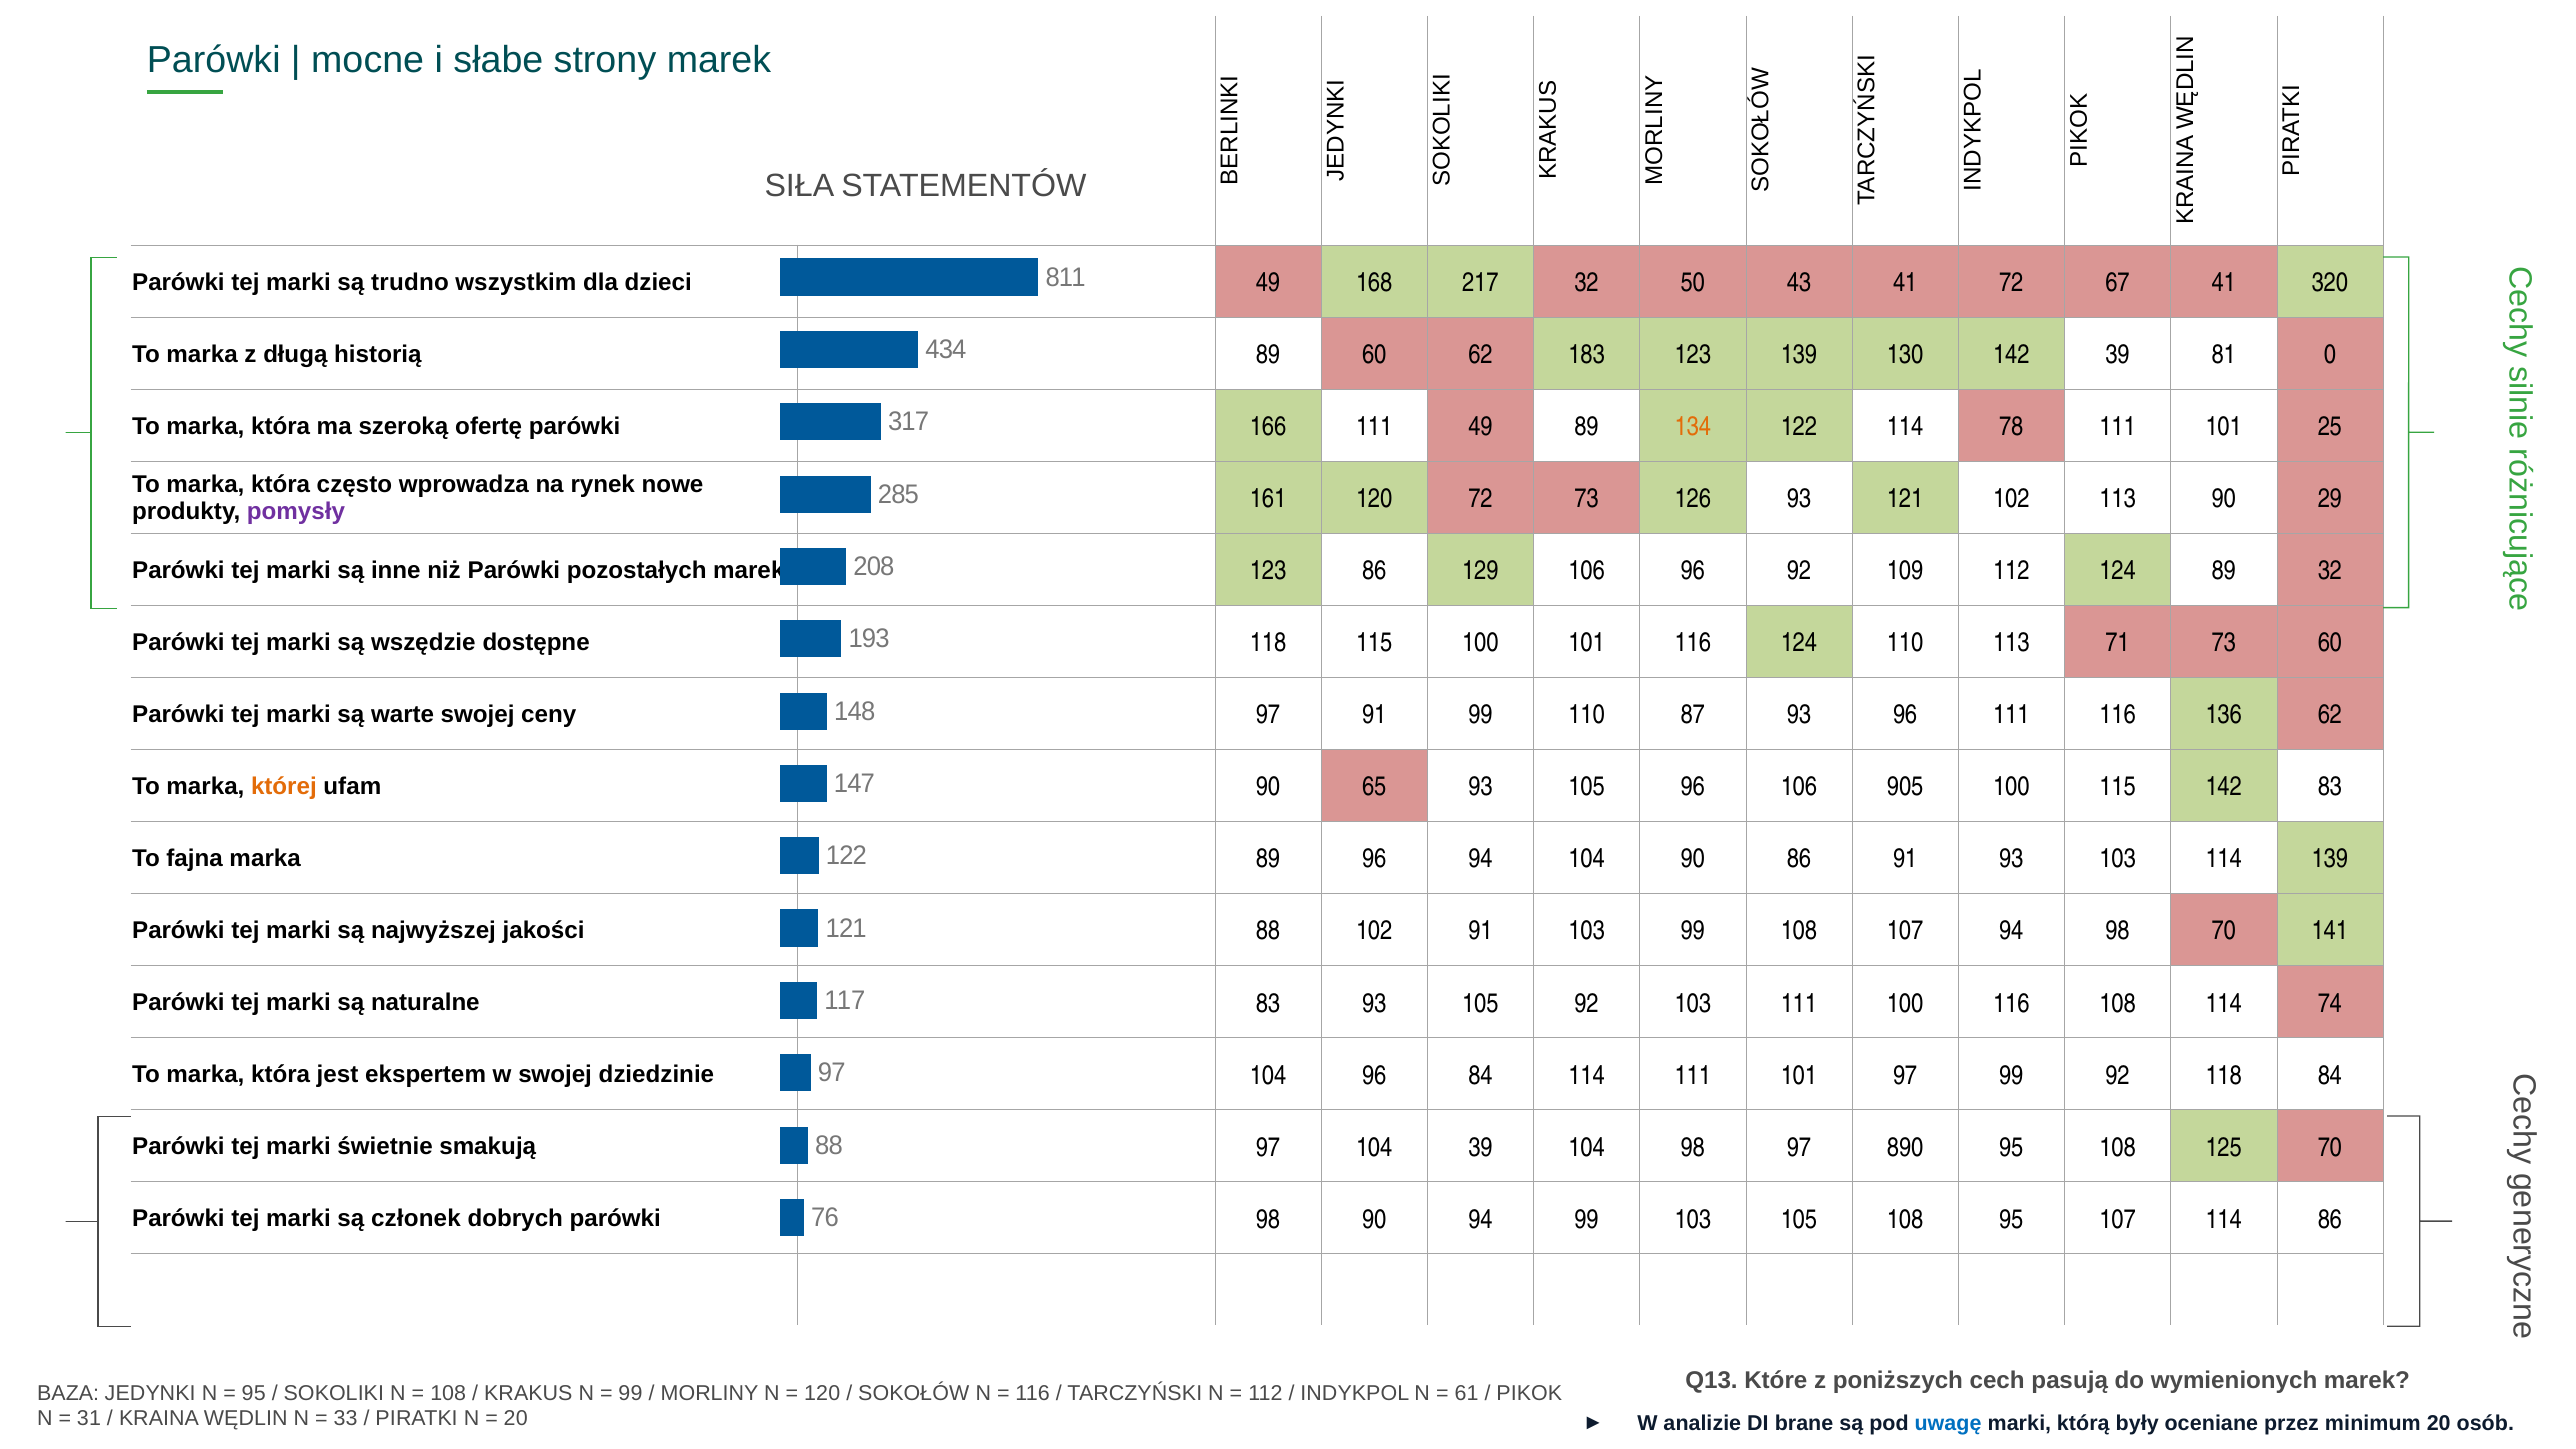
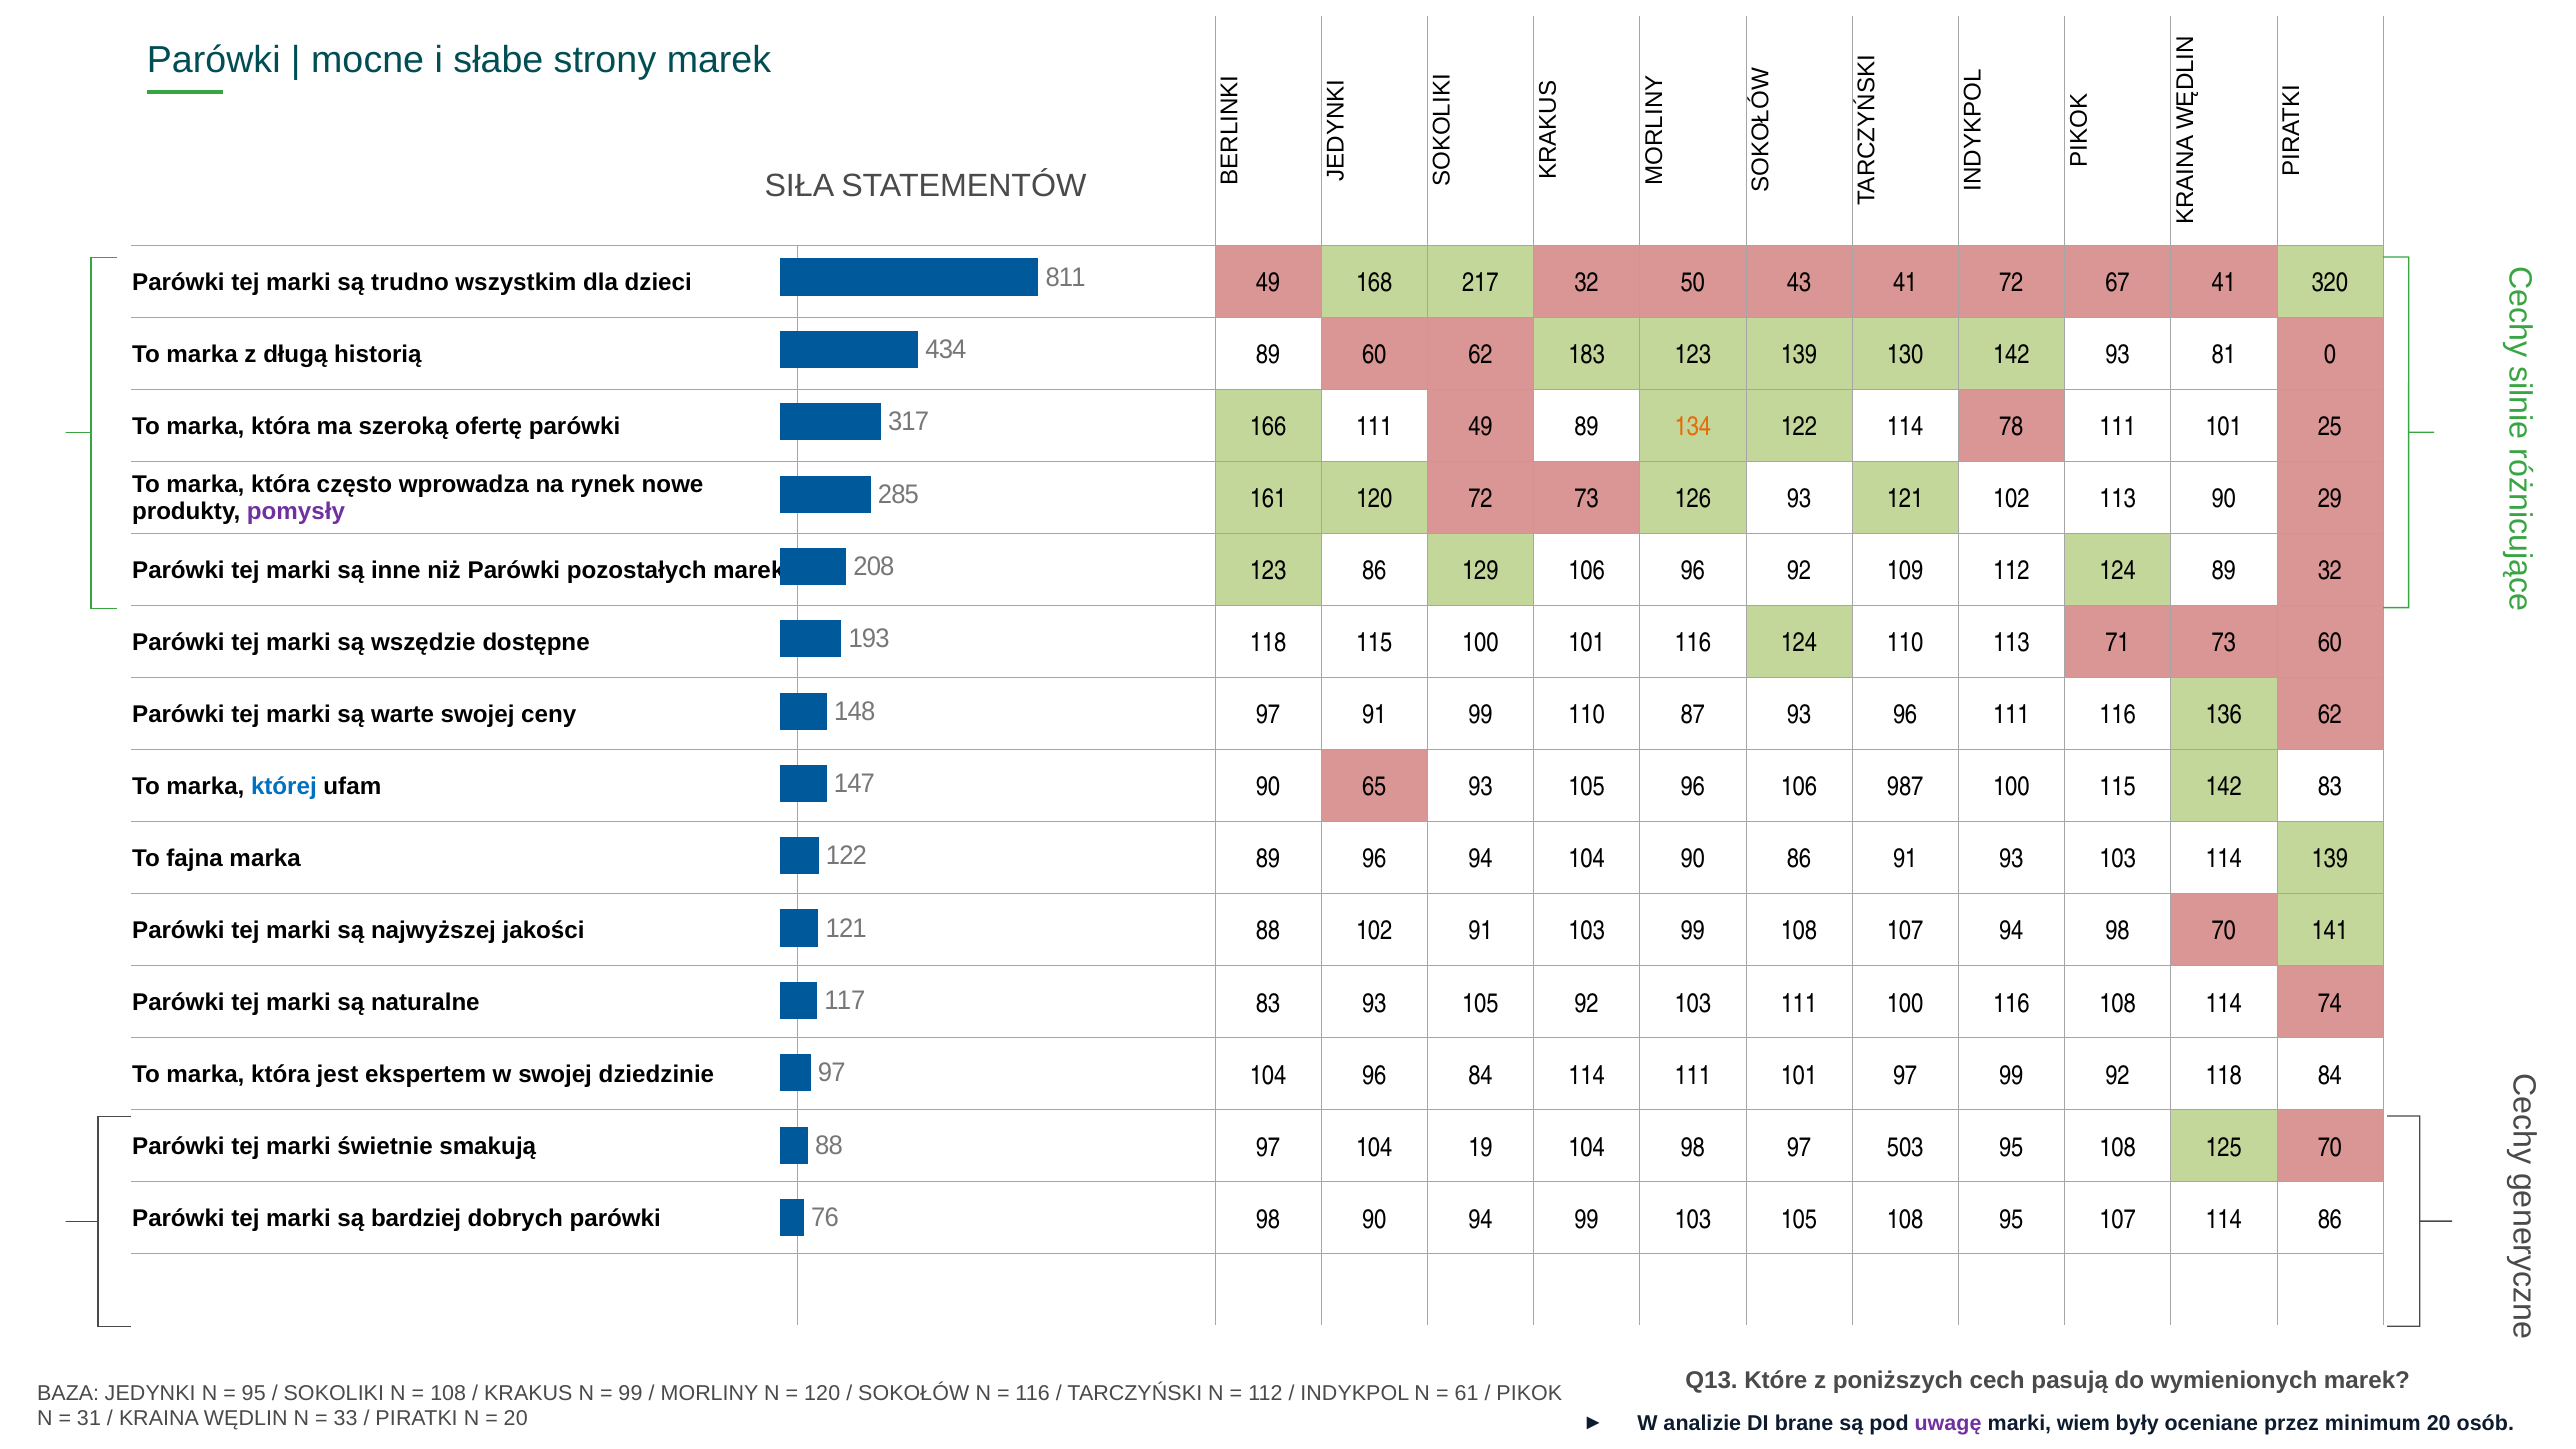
142 39: 39 -> 93
której colour: orange -> blue
905: 905 -> 987
104 39: 39 -> 19
890: 890 -> 503
członek: członek -> bardziej
uwagę colour: blue -> purple
którą: którą -> wiem
